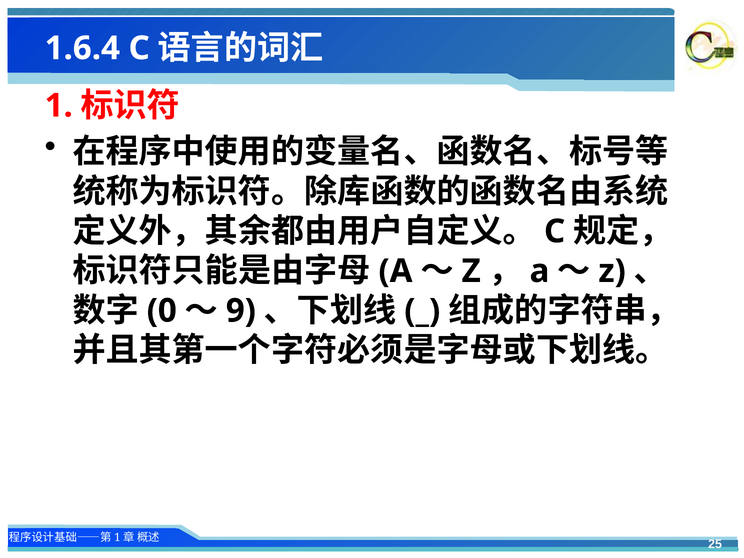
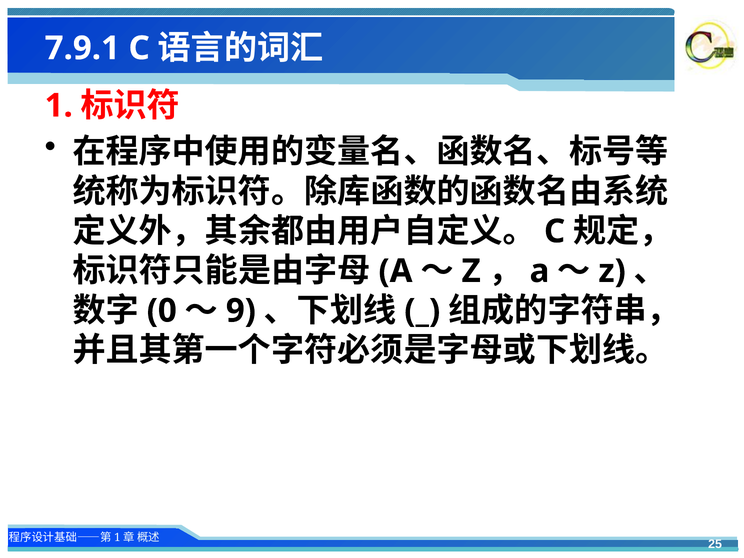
1.6.4: 1.6.4 -> 7.9.1
